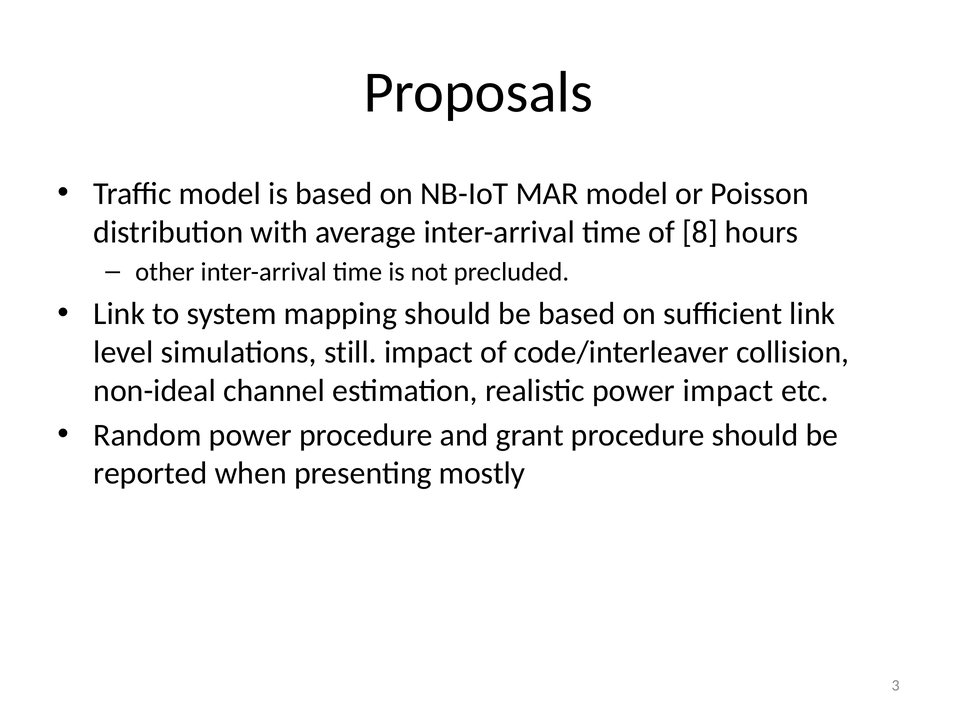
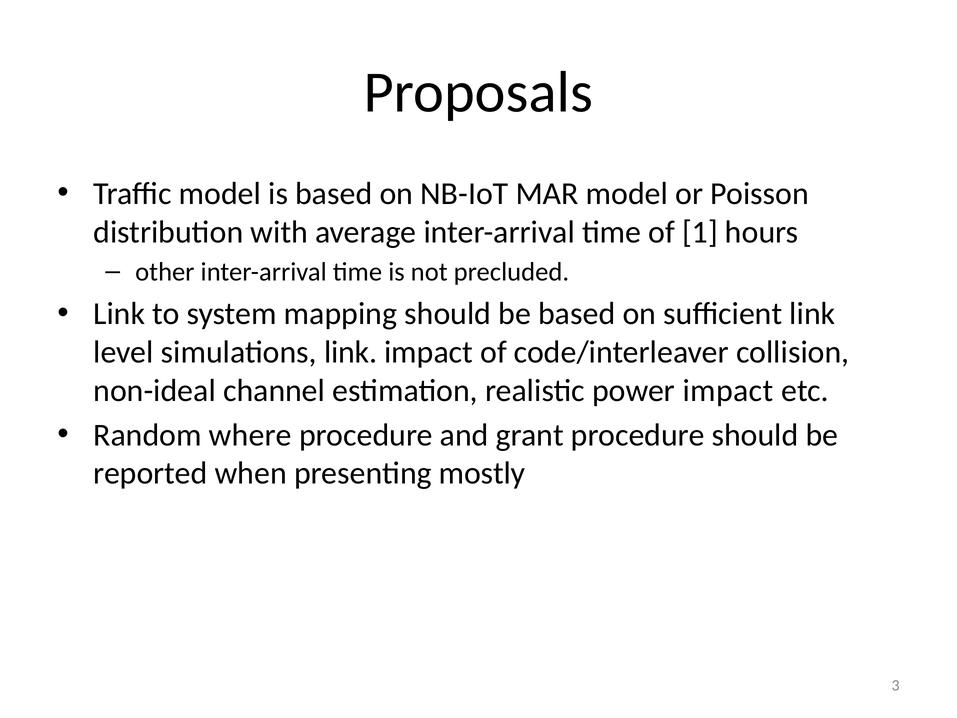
8: 8 -> 1
simulations still: still -> link
Random power: power -> where
